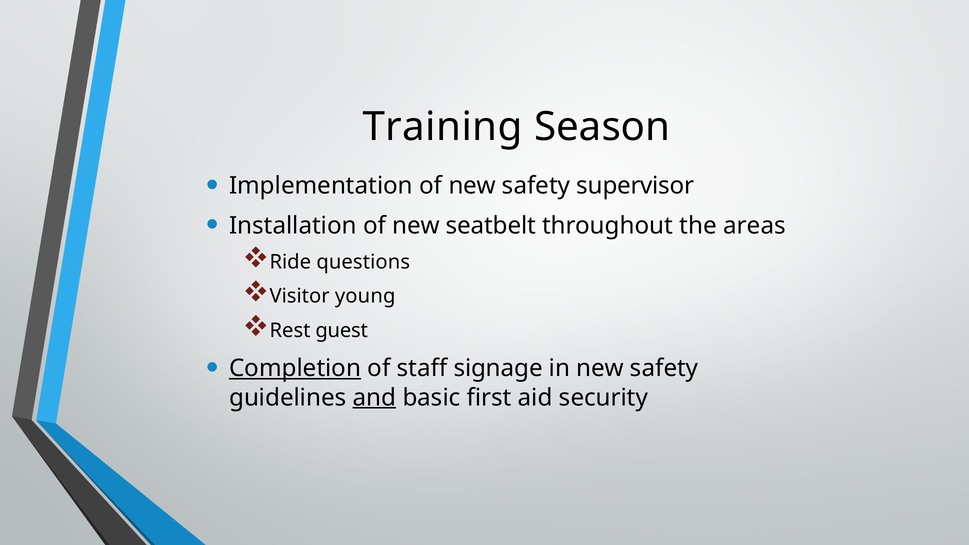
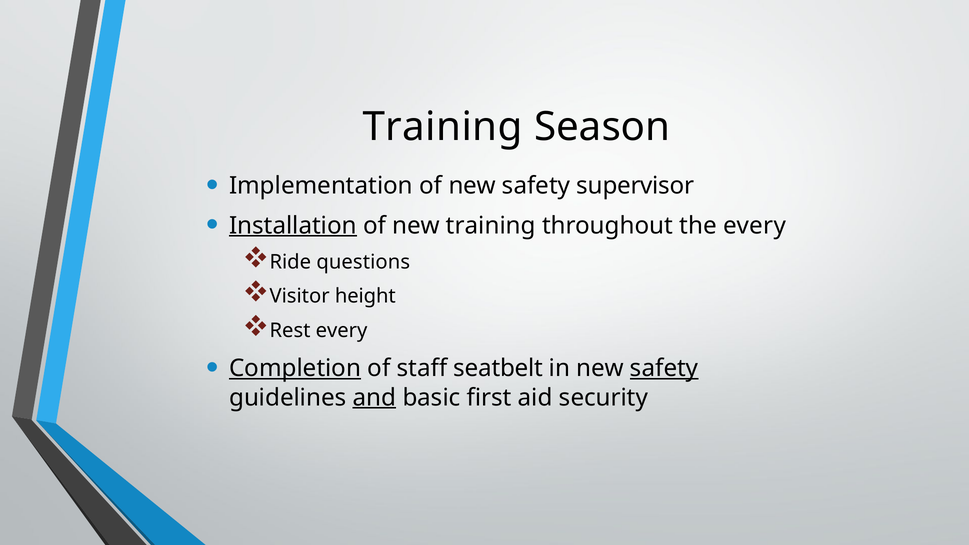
Installation underline: none -> present
new seatbelt: seatbelt -> training
the areas: areas -> every
young: young -> height
Rest guest: guest -> every
signage: signage -> seatbelt
safety at (664, 369) underline: none -> present
